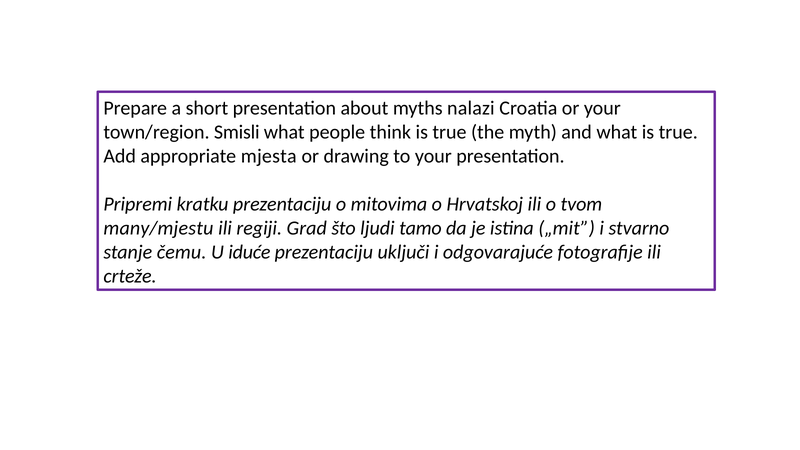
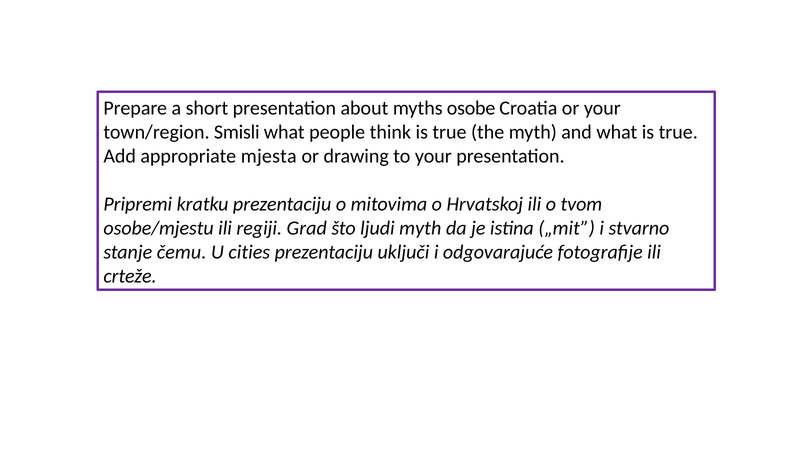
nalazi: nalazi -> osobe
many/mjestu: many/mjestu -> osobe/mjestu
ljudi tamo: tamo -> myth
iduće: iduće -> cities
